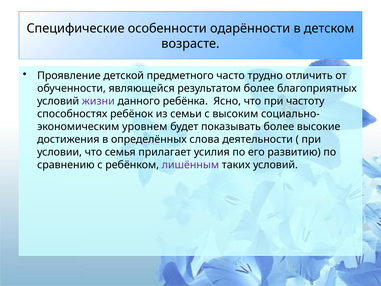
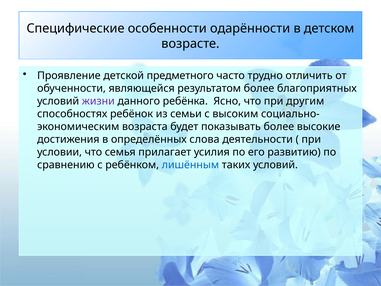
частоту: частоту -> другим
уровнем: уровнем -> возраста
лишённым colour: purple -> blue
